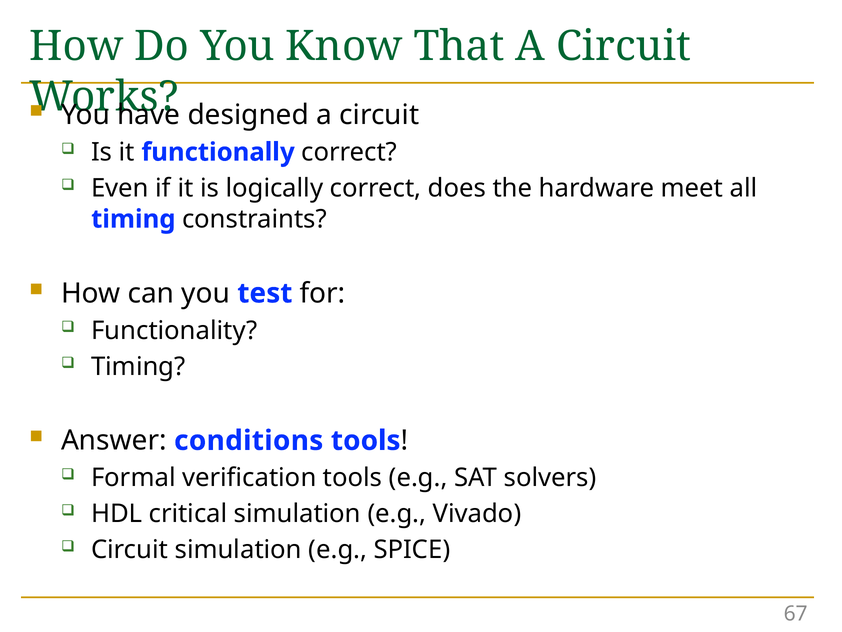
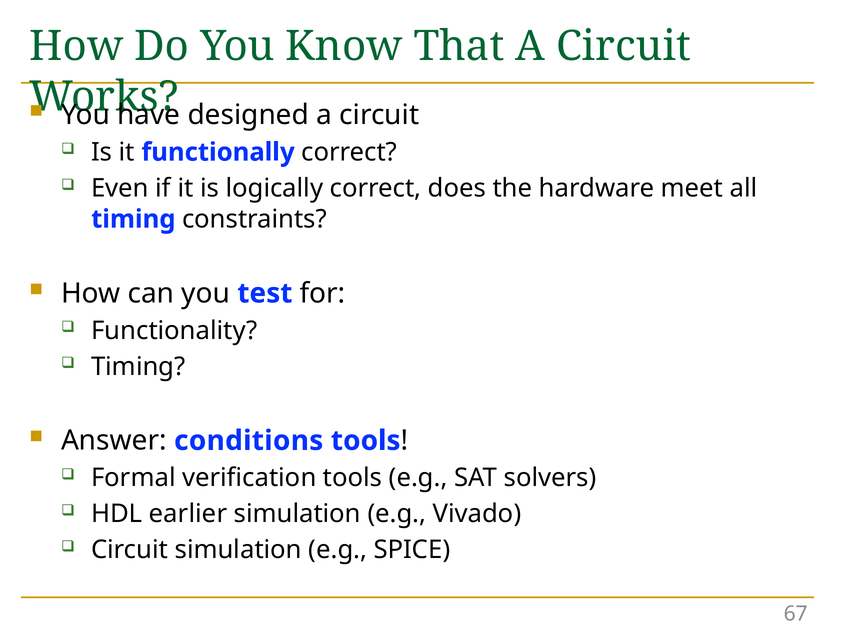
critical: critical -> earlier
